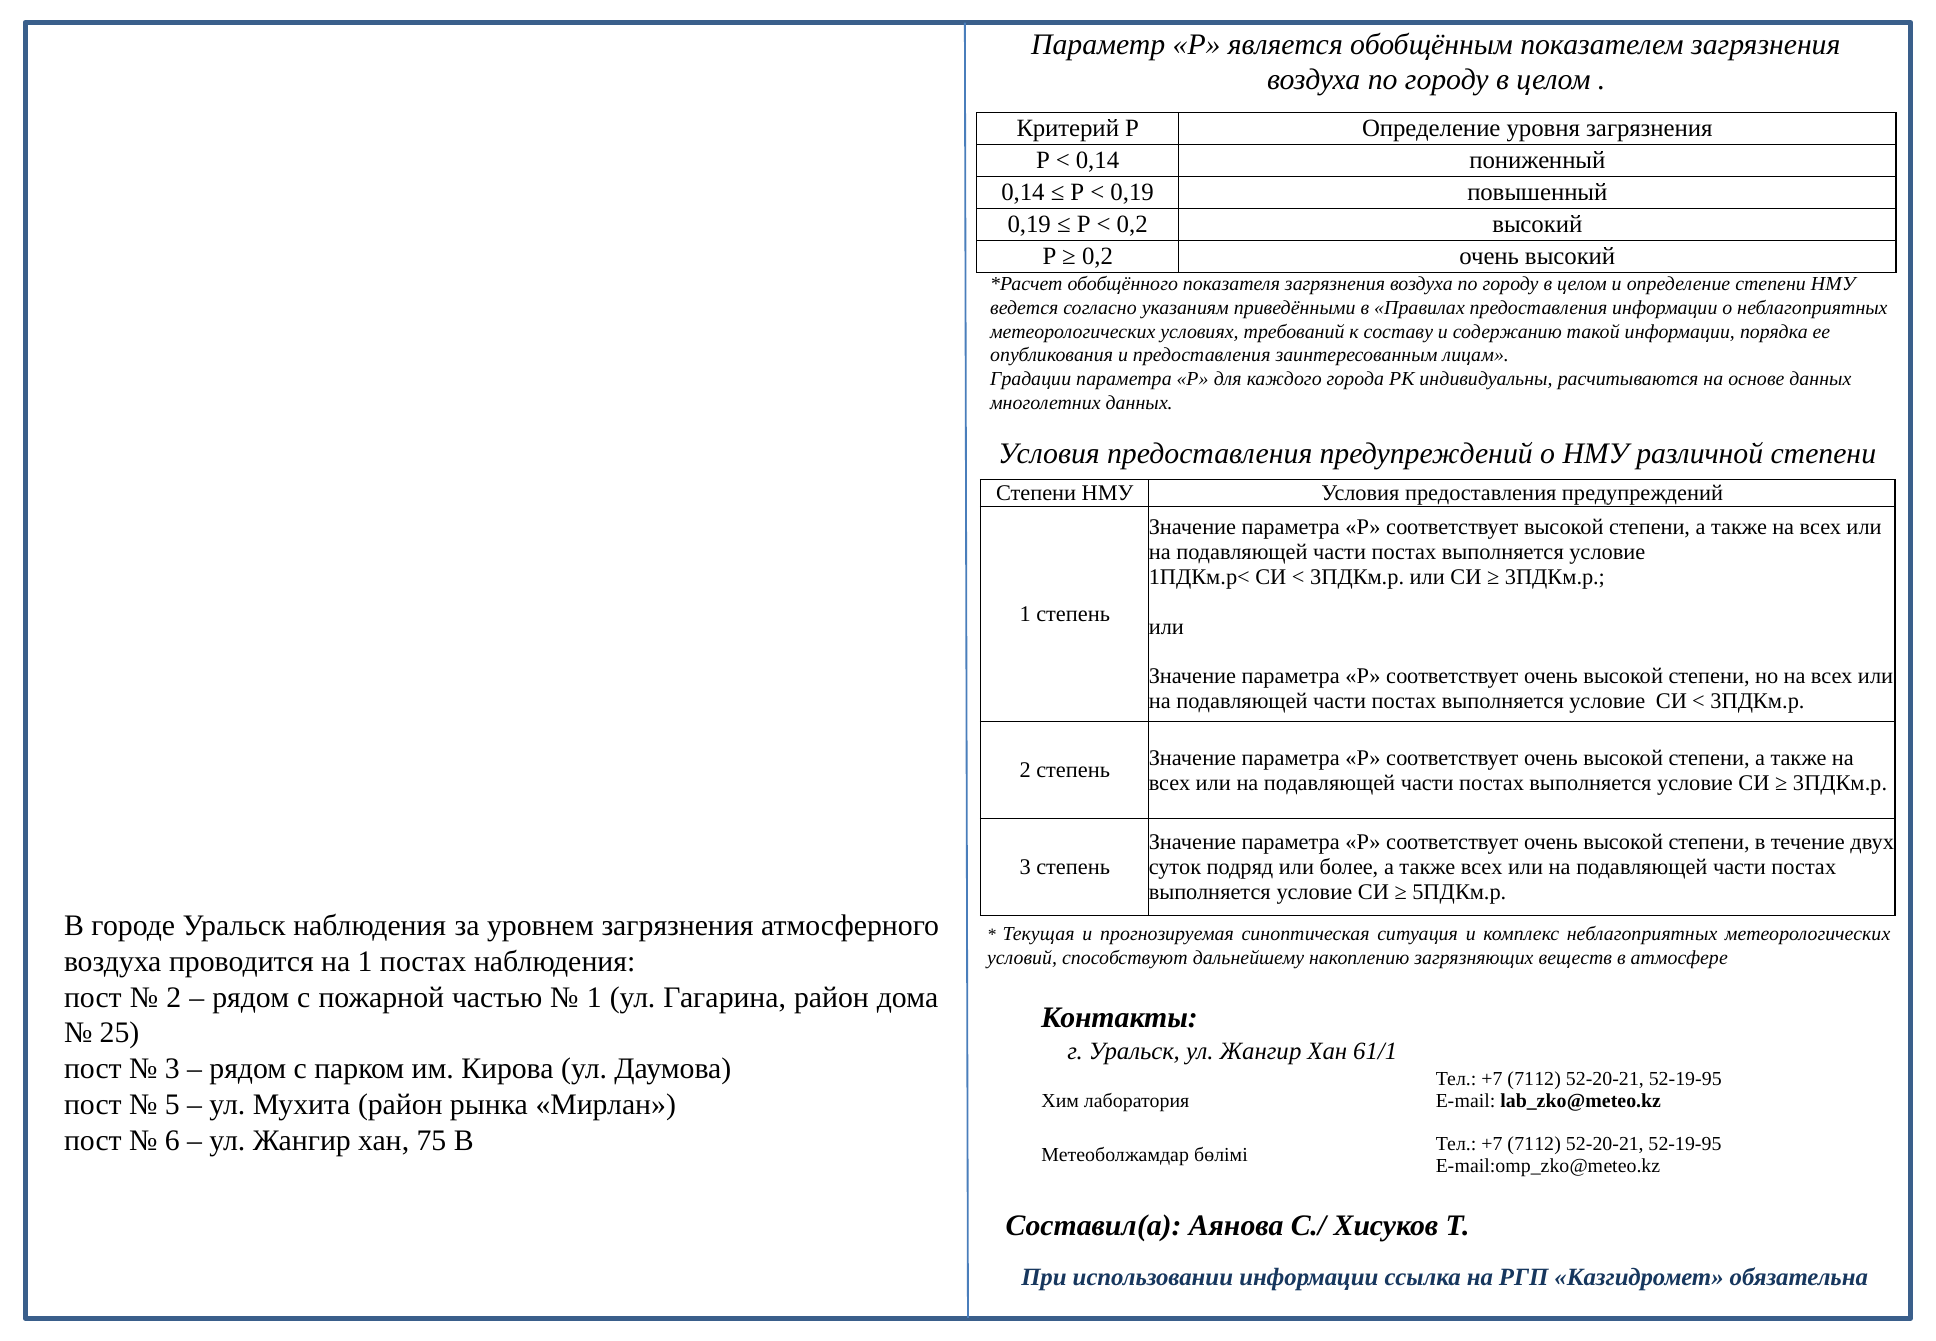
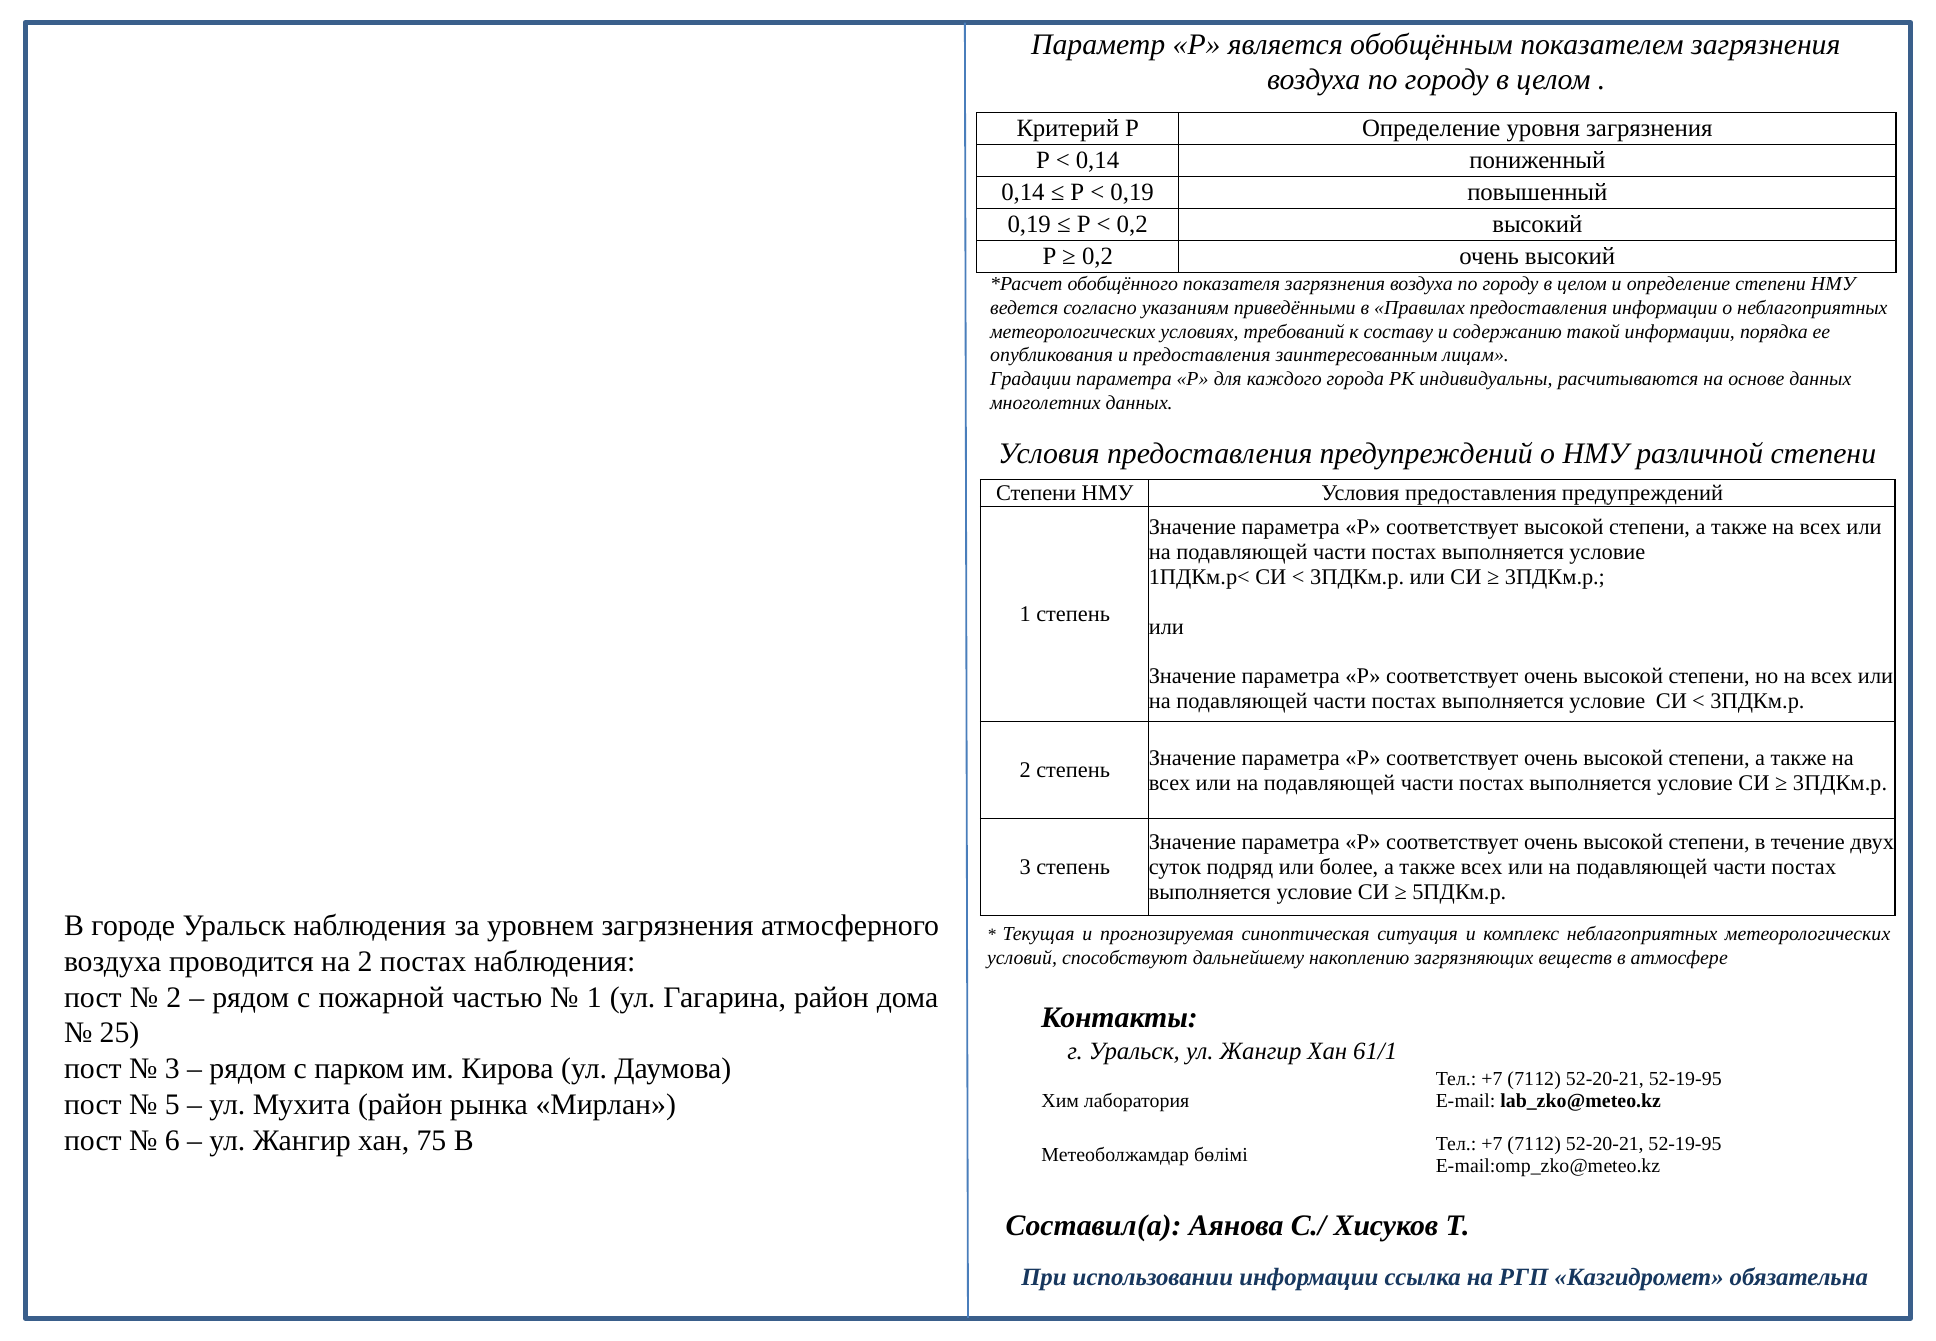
на 1: 1 -> 2
